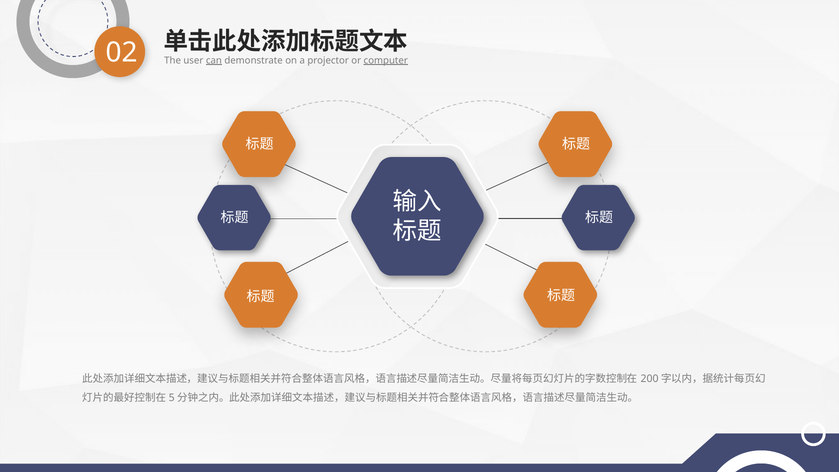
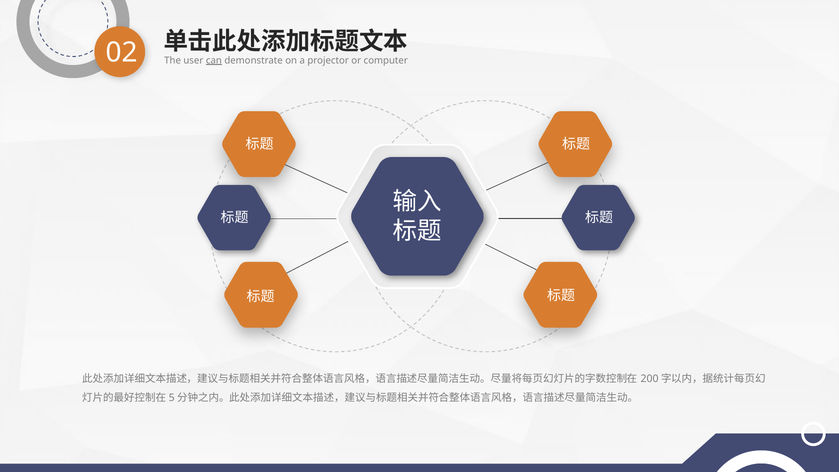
computer underline: present -> none
